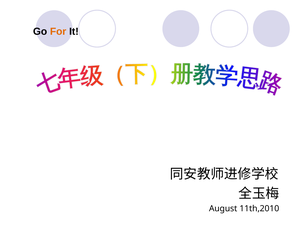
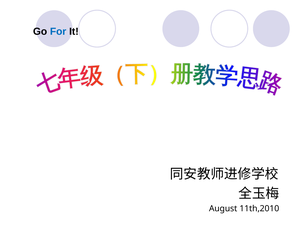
For colour: orange -> blue
